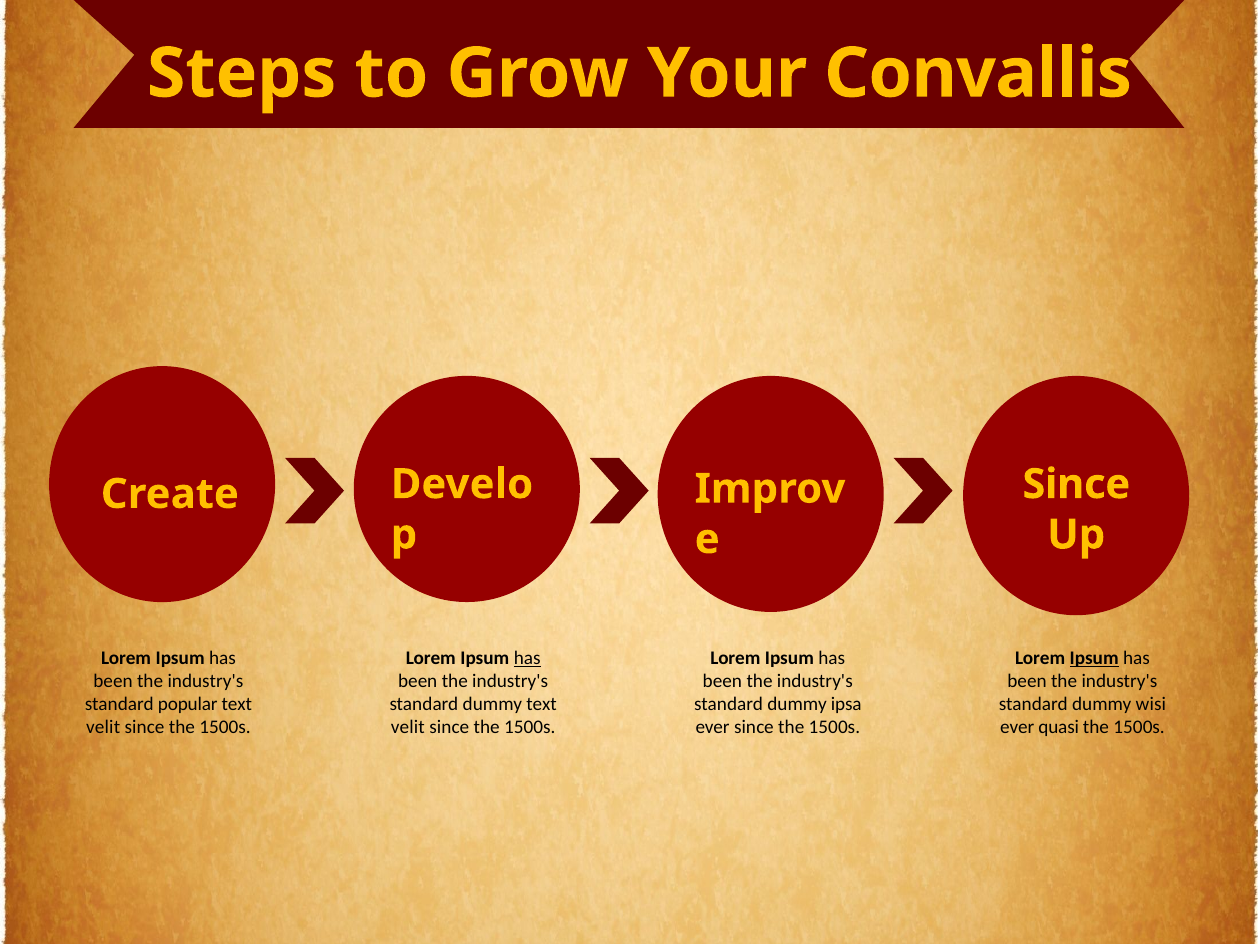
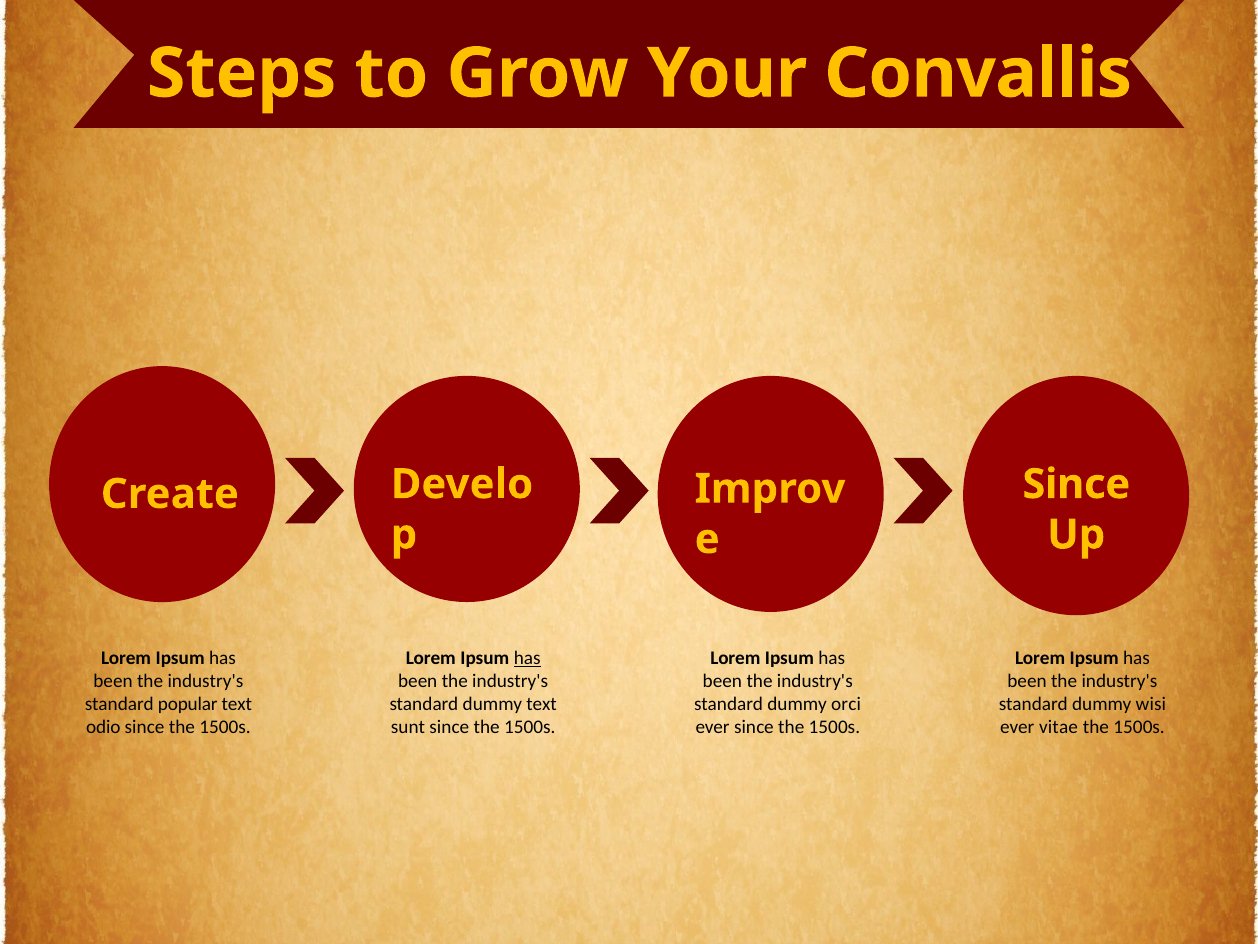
Ipsum at (1094, 658) underline: present -> none
ipsa: ipsa -> orci
velit at (103, 727): velit -> odio
velit at (408, 727): velit -> sunt
quasi: quasi -> vitae
